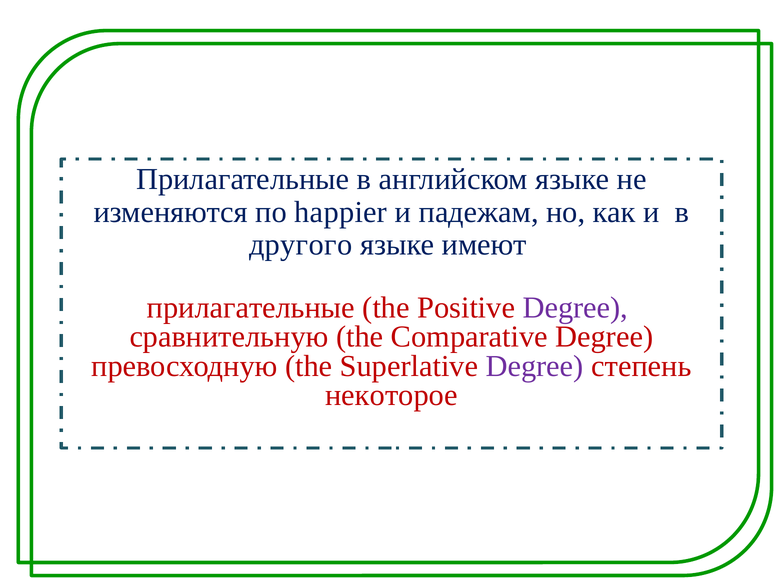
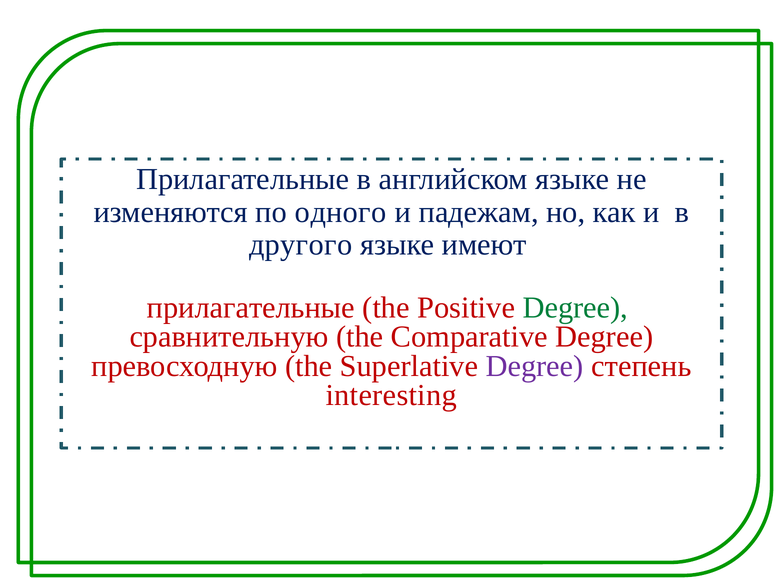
happier: happier -> одного
Degree at (575, 308) colour: purple -> green
некоторое: некоторое -> interesting
